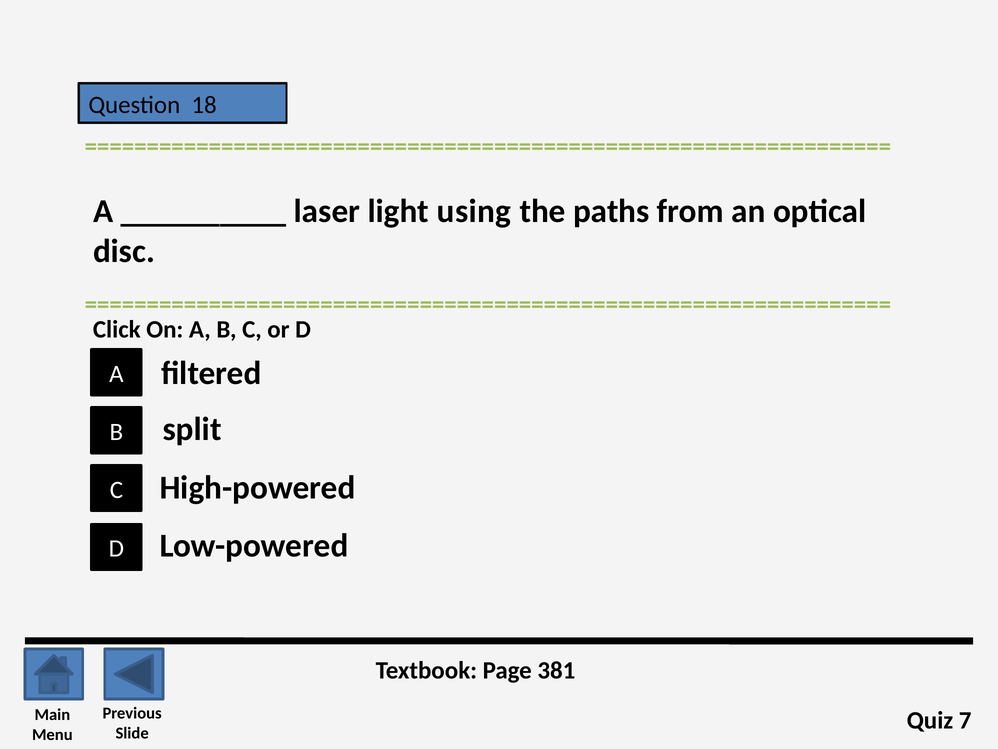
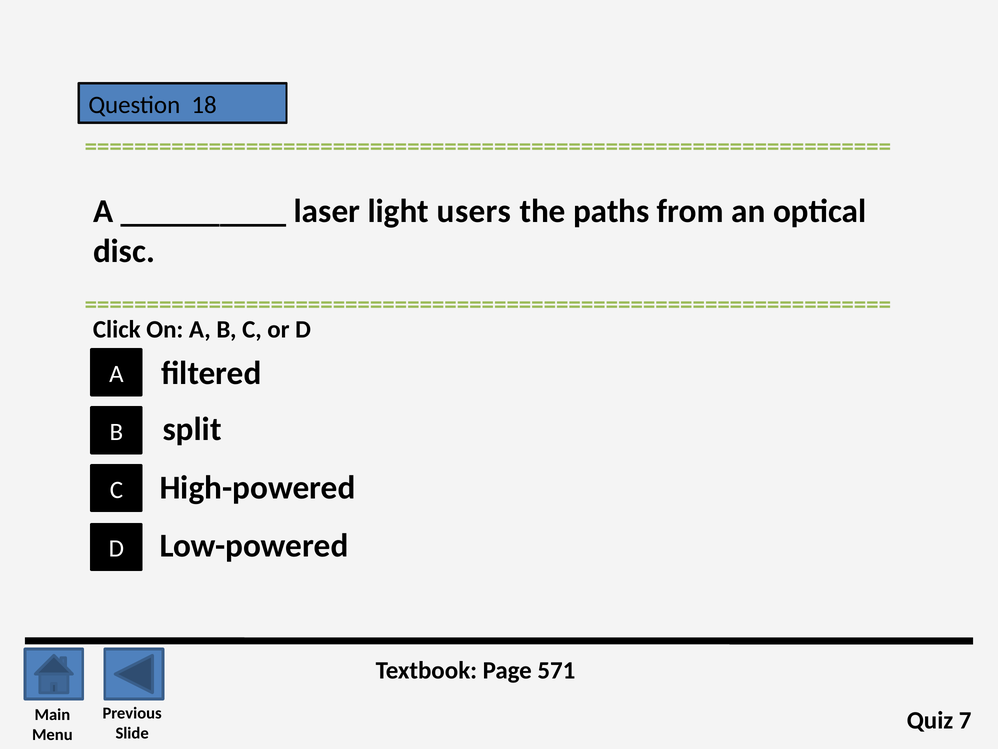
using: using -> users
381: 381 -> 571
